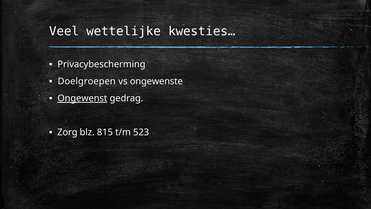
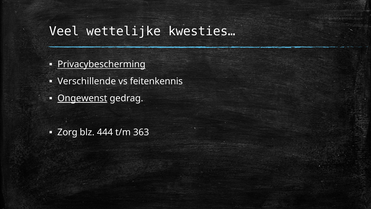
Privacybescherming underline: none -> present
Doelgroepen: Doelgroepen -> Verschillende
ongewenste: ongewenste -> feitenkennis
815: 815 -> 444
523: 523 -> 363
